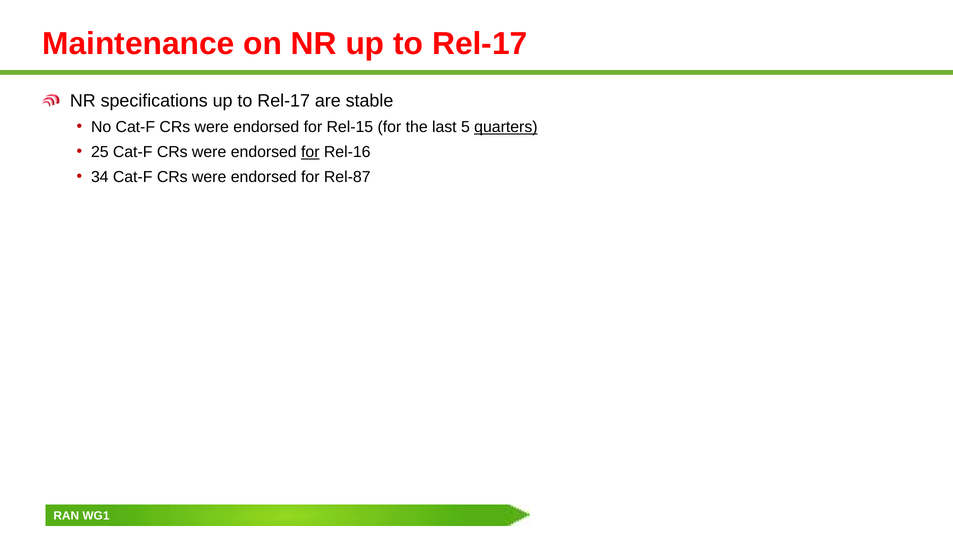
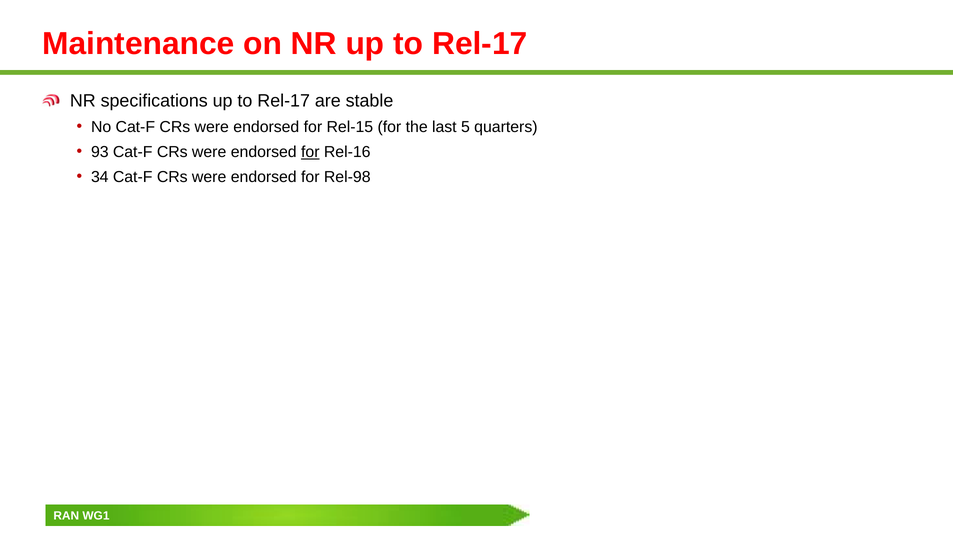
quarters underline: present -> none
25: 25 -> 93
Rel-87: Rel-87 -> Rel-98
